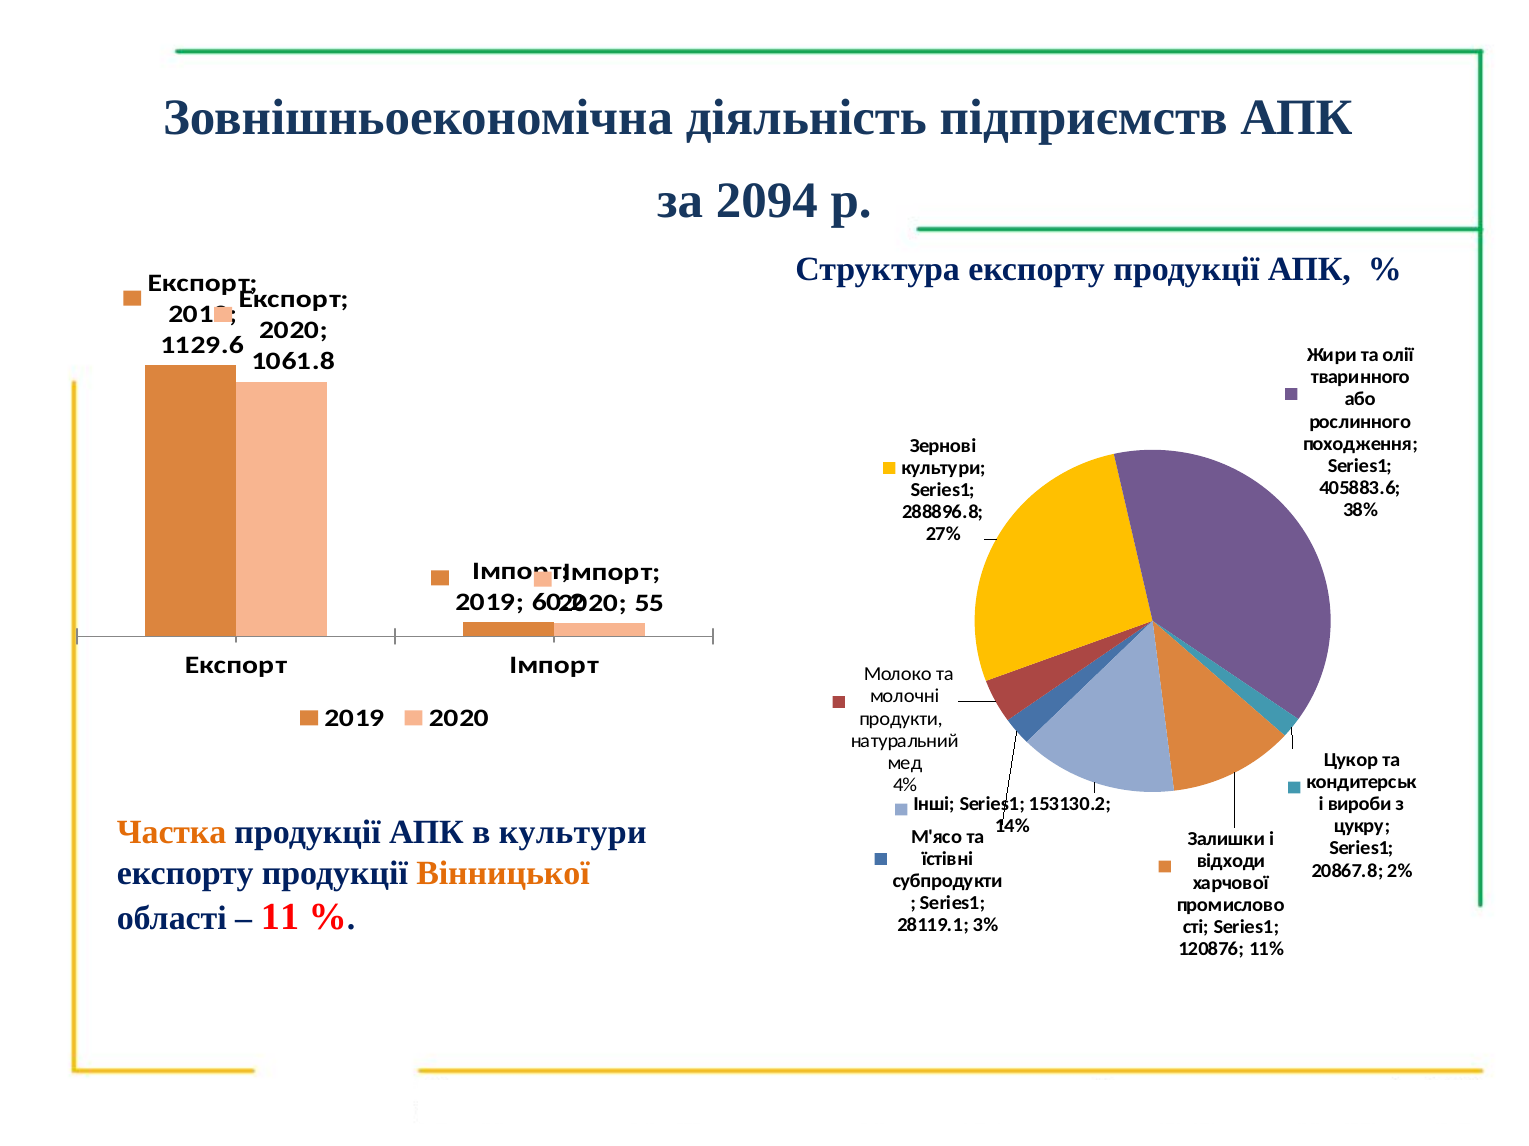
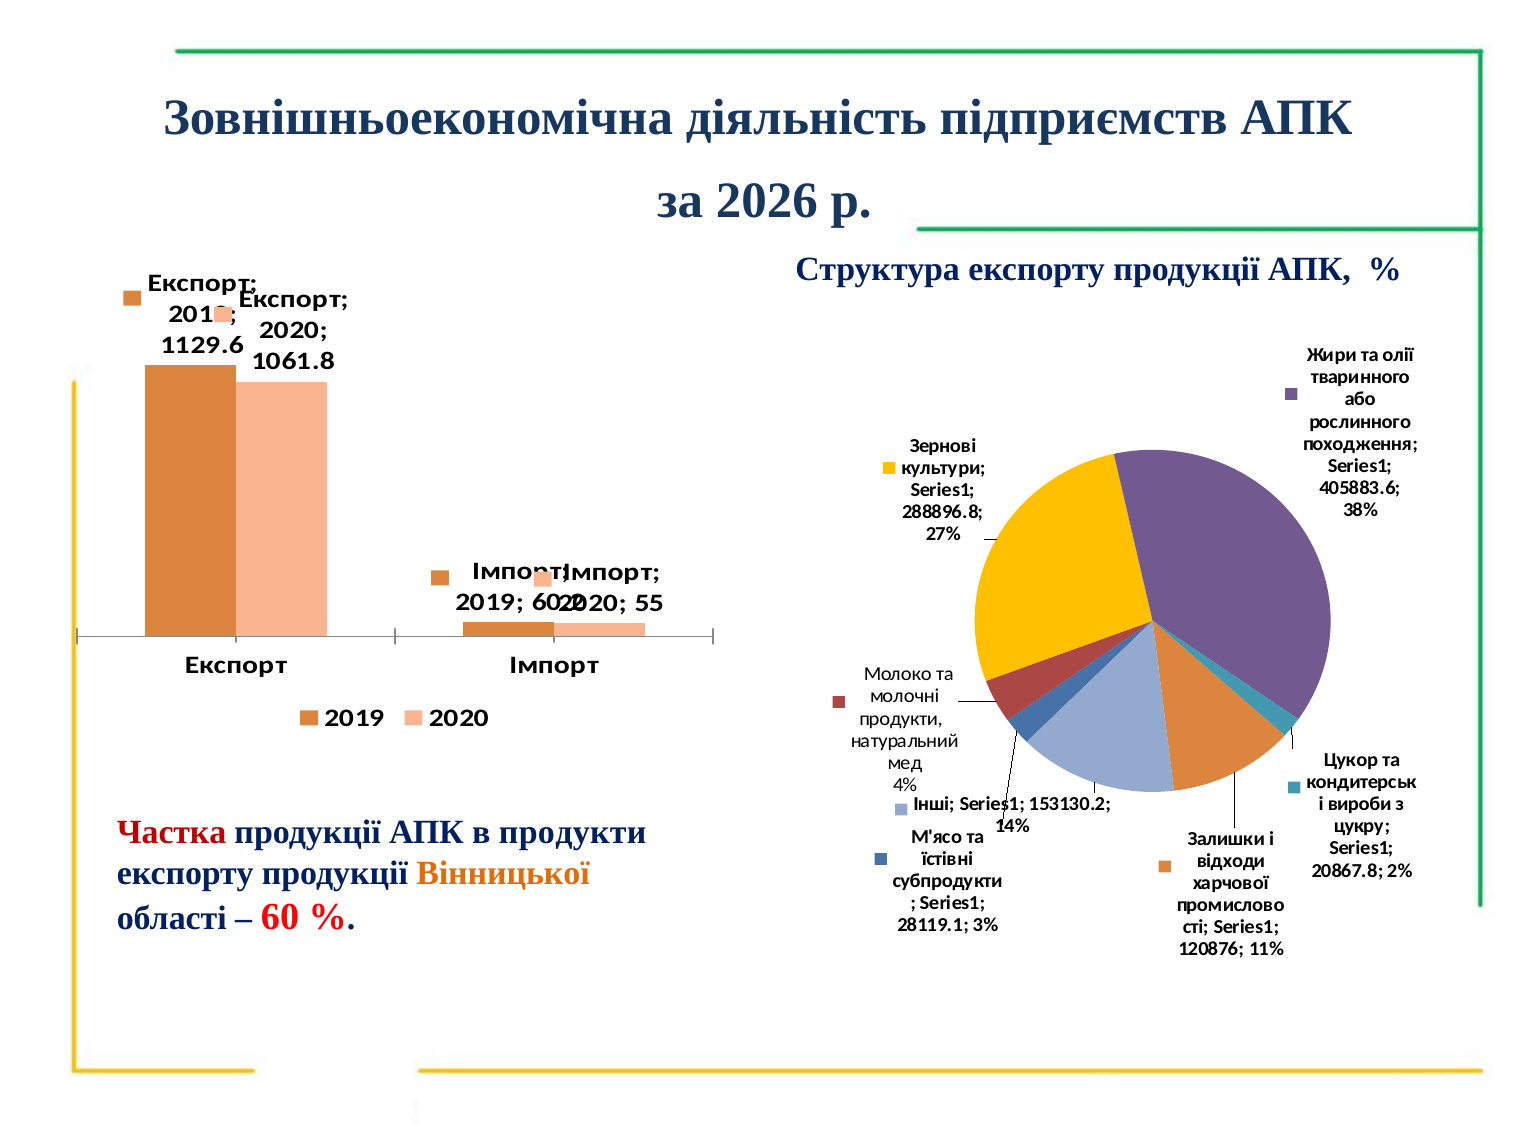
2094: 2094 -> 2026
Частка colour: orange -> red
в культури: культури -> продукти
11: 11 -> 60
